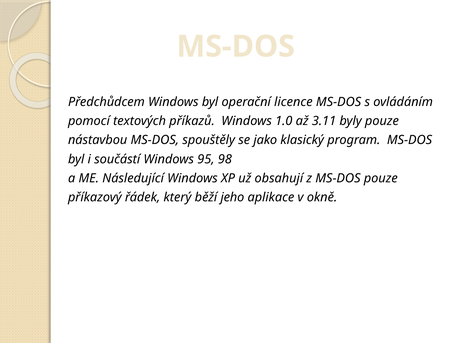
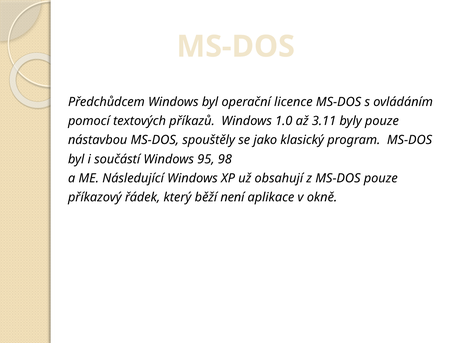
jeho: jeho -> není
